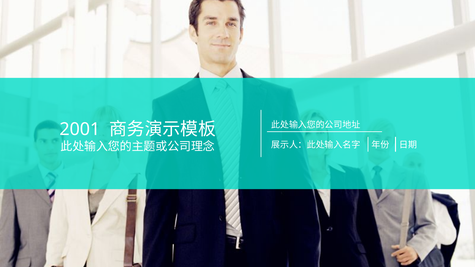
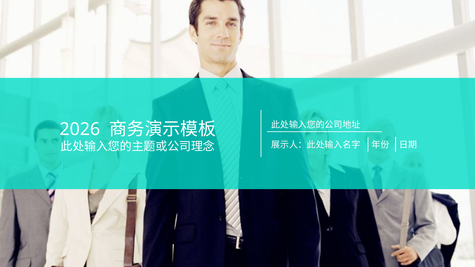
2001: 2001 -> 2026
